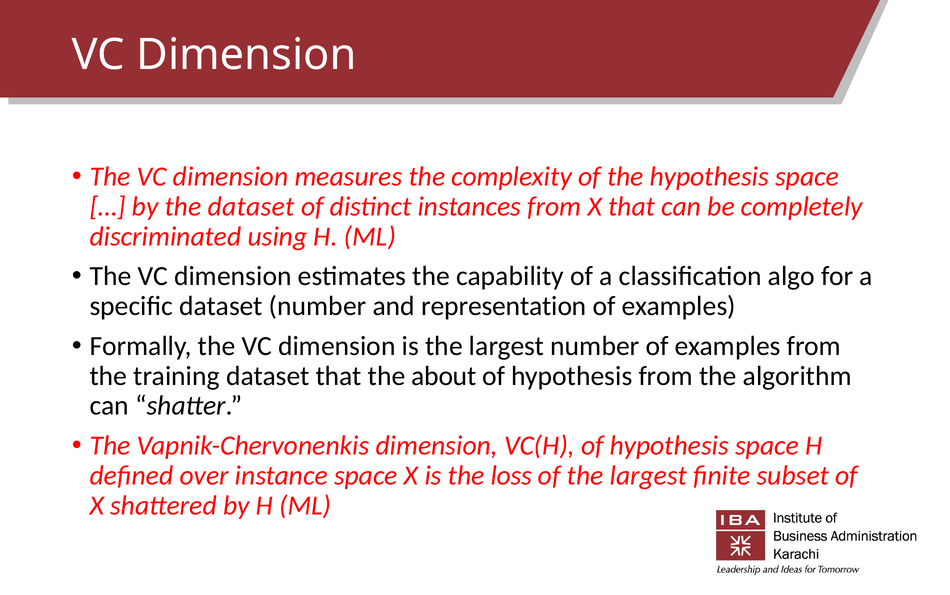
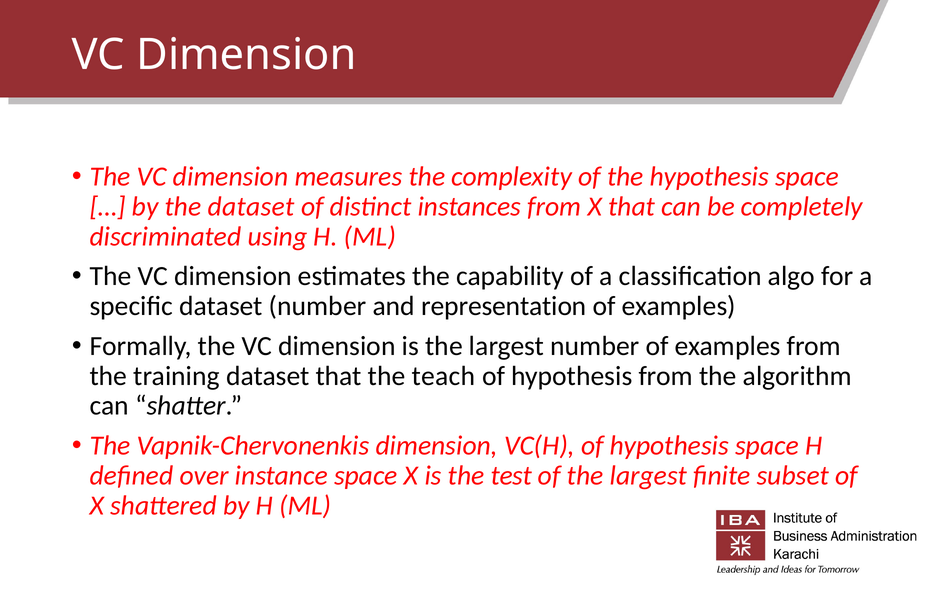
about: about -> teach
loss: loss -> test
